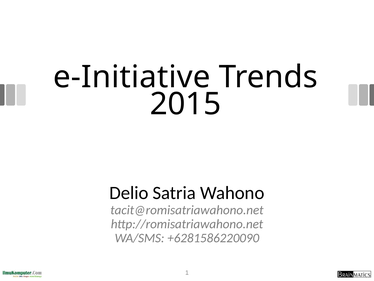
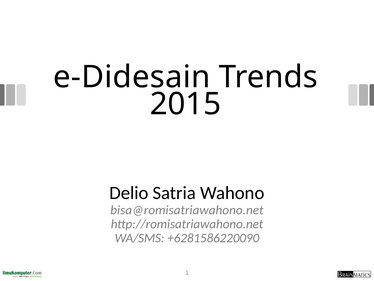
e-Initiative: e-Initiative -> e-Didesain
tacit@romisatriawahono.net: tacit@romisatriawahono.net -> bisa@romisatriawahono.net
